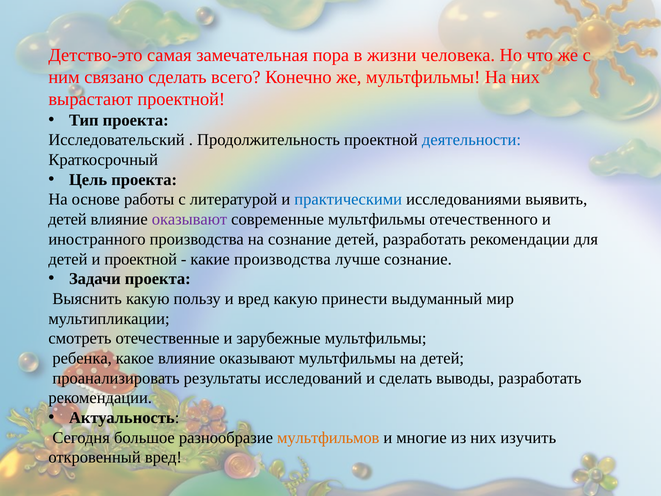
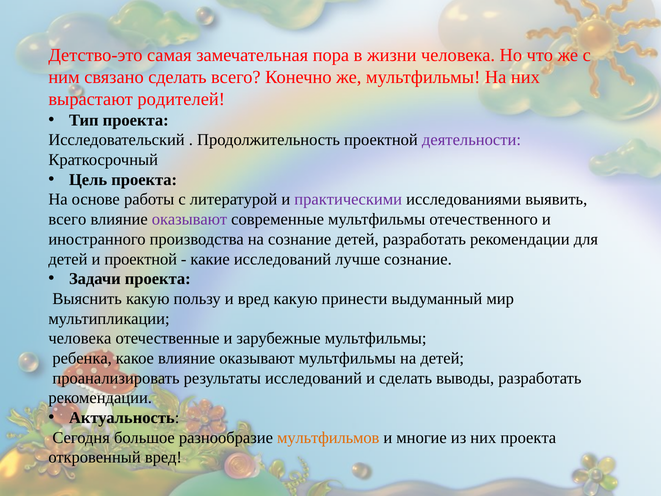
вырастают проектной: проектной -> родителей
деятельности colour: blue -> purple
практическими colour: blue -> purple
детей at (67, 219): детей -> всего
какие производства: производства -> исследований
смотреть at (80, 338): смотреть -> человека
них изучить: изучить -> проекта
